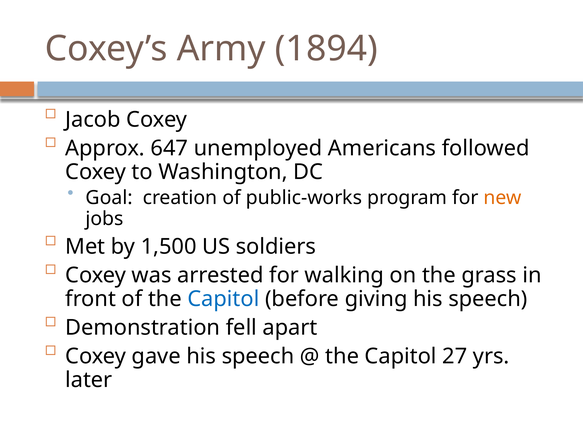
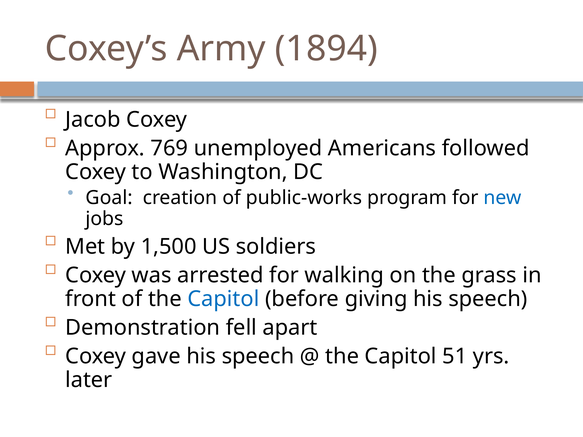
647: 647 -> 769
new colour: orange -> blue
27: 27 -> 51
